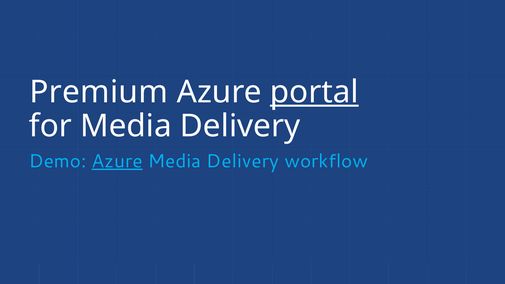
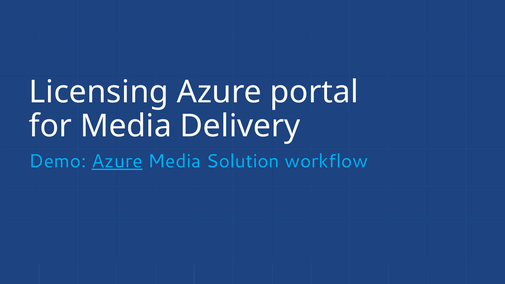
Premium: Premium -> Licensing
portal underline: present -> none
Delivery at (243, 161): Delivery -> Solution
